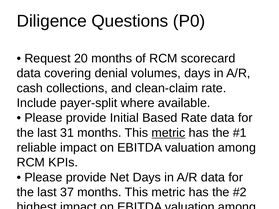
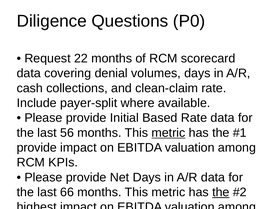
20: 20 -> 22
31: 31 -> 56
reliable at (37, 148): reliable -> provide
37: 37 -> 66
the at (221, 192) underline: none -> present
